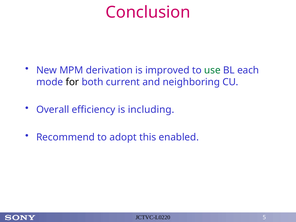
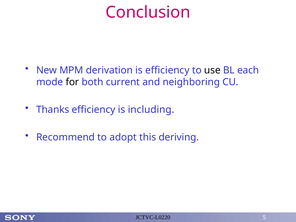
is improved: improved -> efficiency
use colour: green -> black
Overall: Overall -> Thanks
enabled: enabled -> deriving
